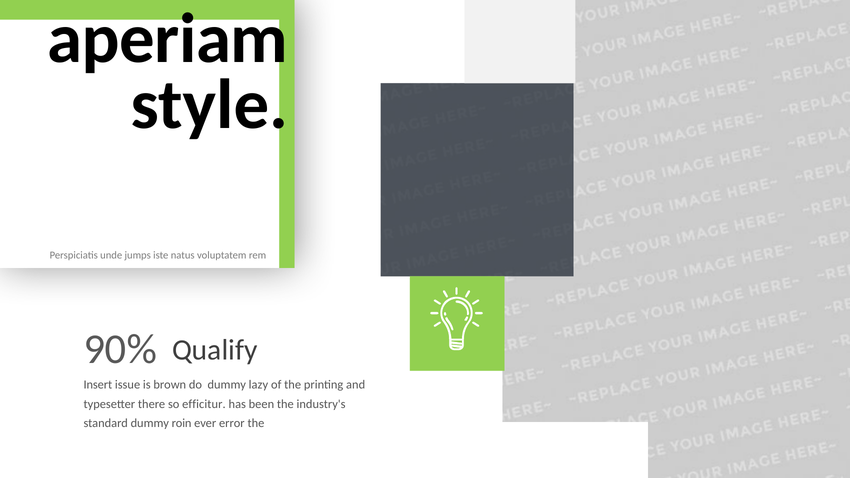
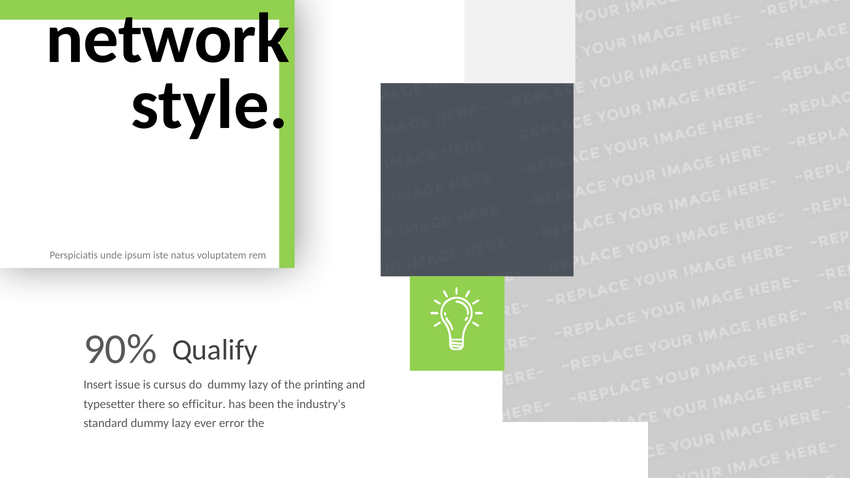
aperiam: aperiam -> network
jumps: jumps -> ipsum
brown: brown -> cursus
standard dummy roin: roin -> lazy
